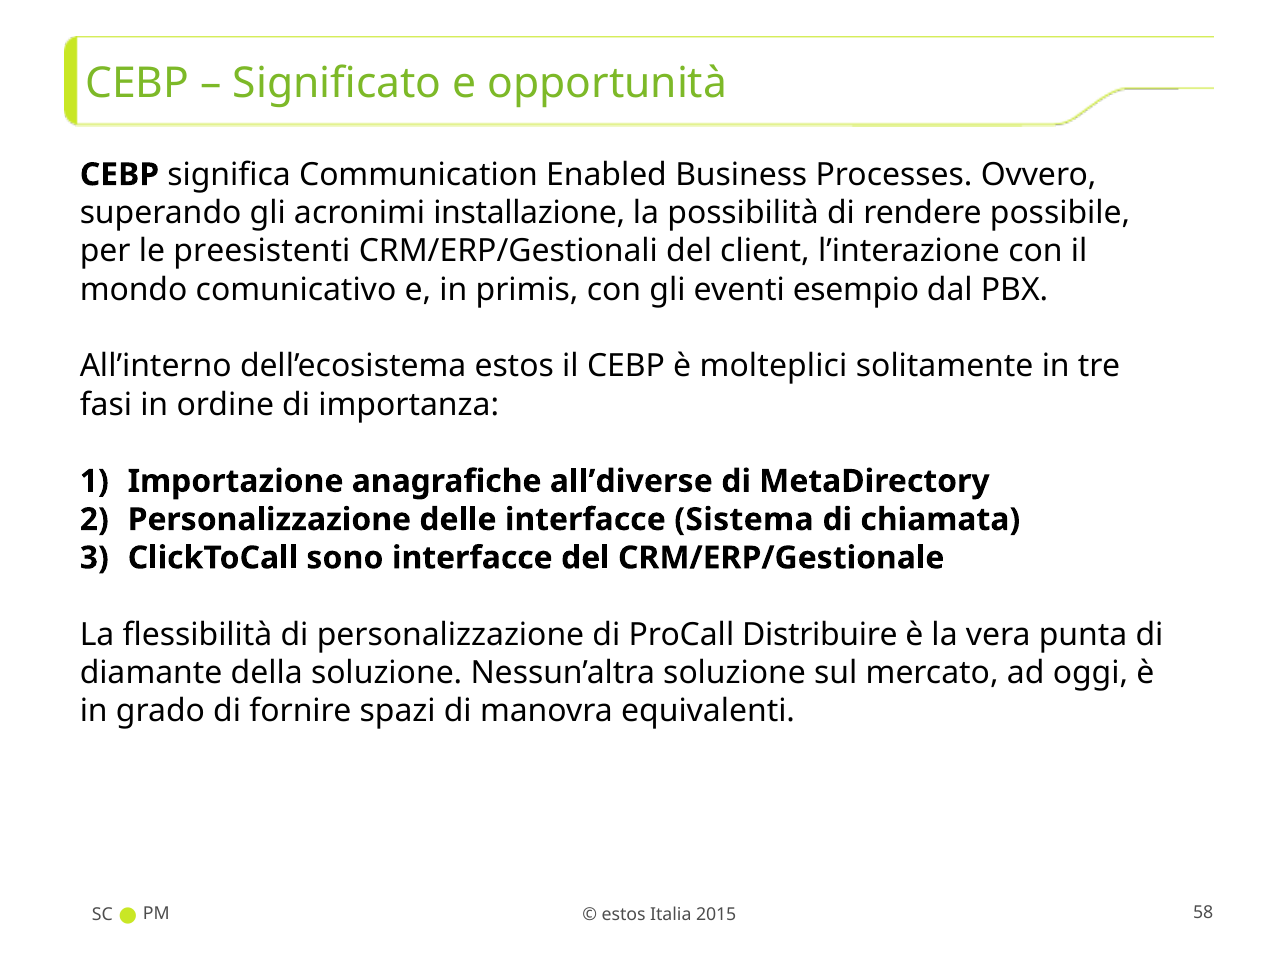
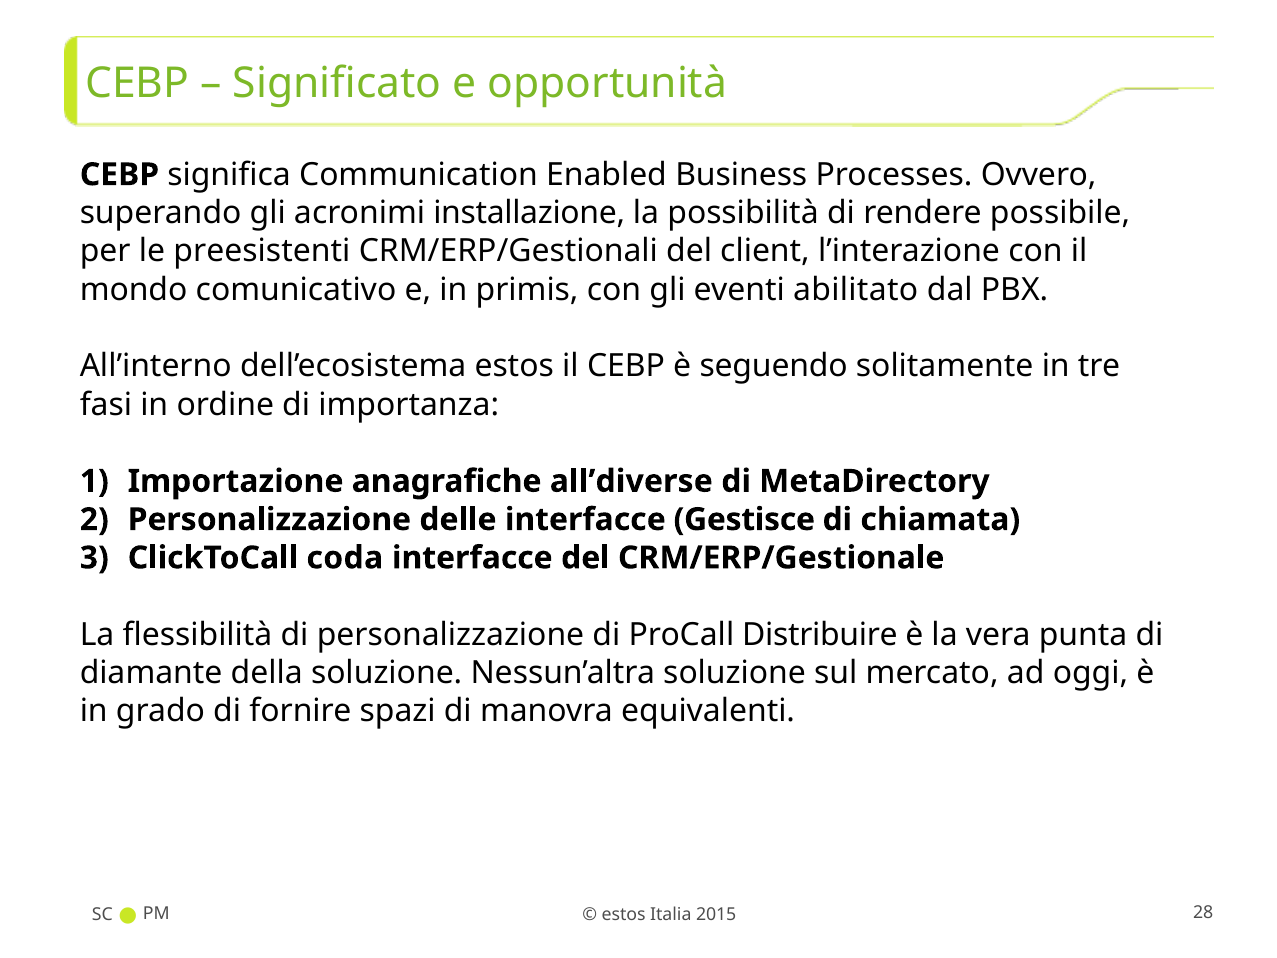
esempio: esempio -> abilitato
molteplici: molteplici -> seguendo
Sistema: Sistema -> Gestisce
sono: sono -> coda
58: 58 -> 28
